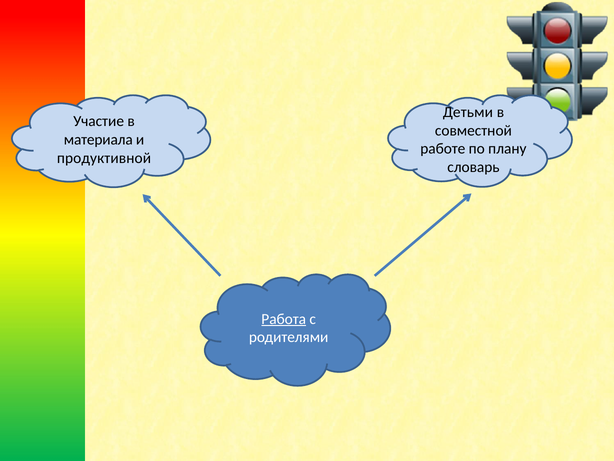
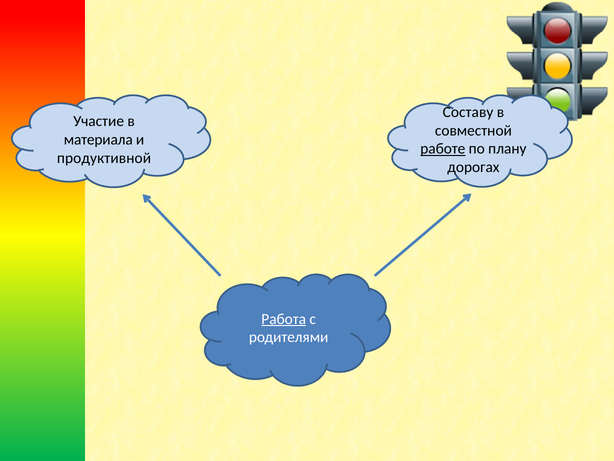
Детьми: Детьми -> Составу
работе underline: none -> present
словарь: словарь -> дорогах
